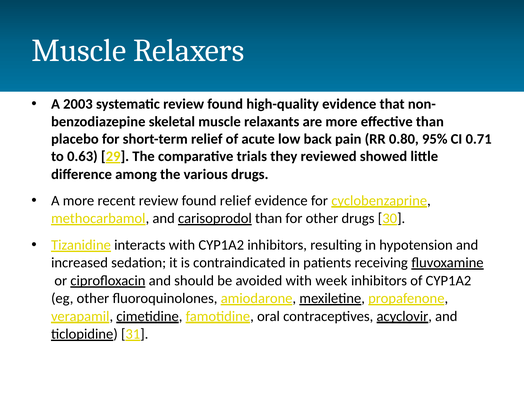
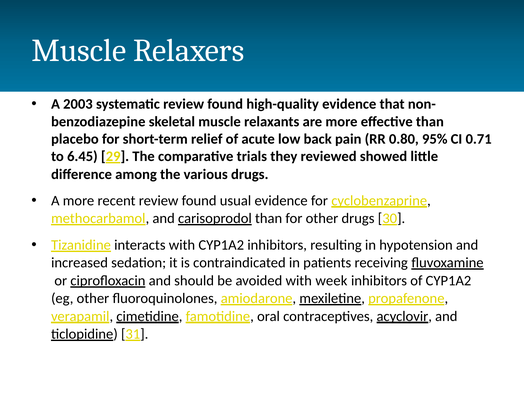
0.63: 0.63 -> 6.45
found relief: relief -> usual
